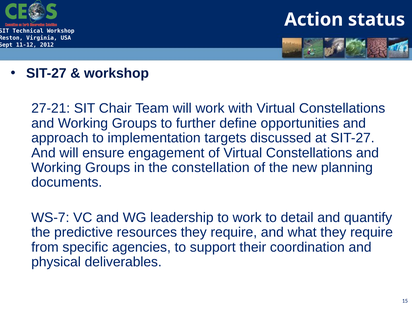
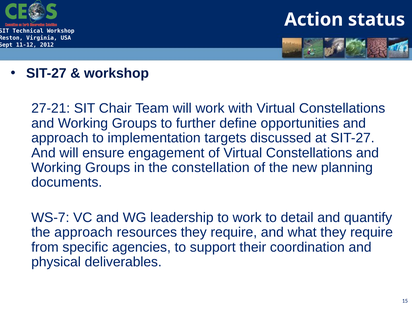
the predictive: predictive -> approach
